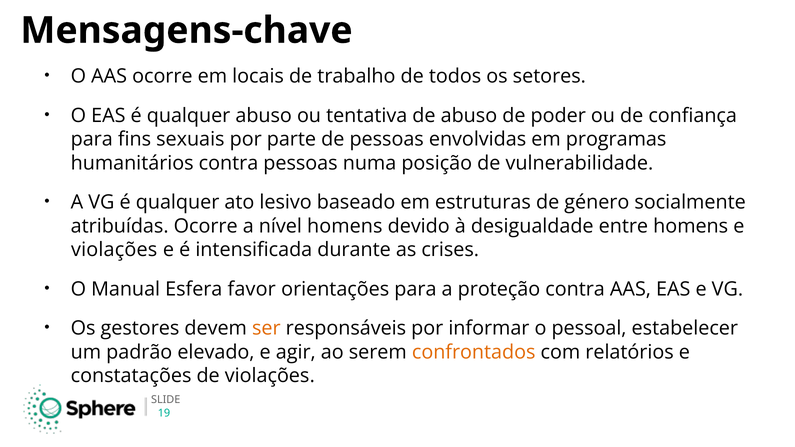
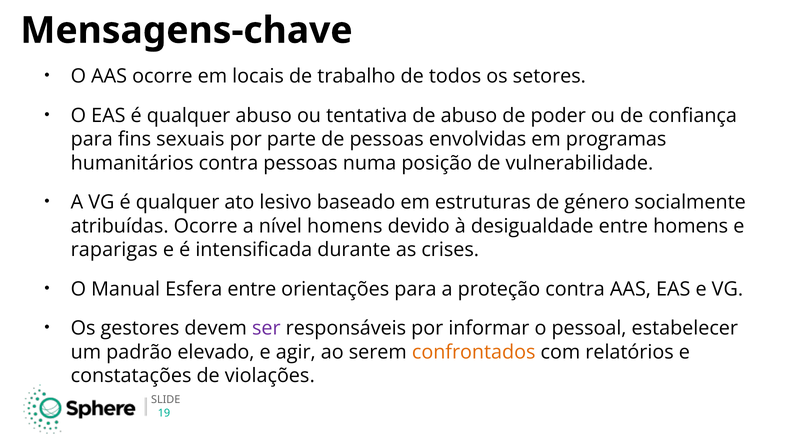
violações at (114, 250): violações -> raparigas
Esfera favor: favor -> entre
ser colour: orange -> purple
